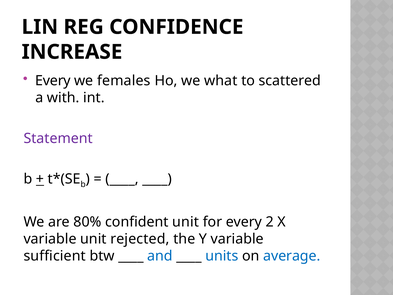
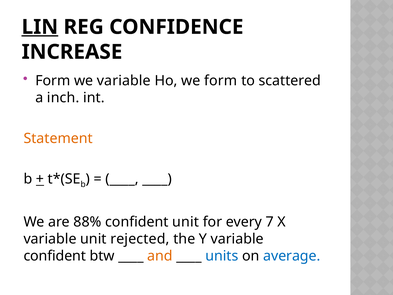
LIN underline: none -> present
Every at (53, 81): Every -> Form
we females: females -> variable
we what: what -> form
with: with -> inch
Statement colour: purple -> orange
80%: 80% -> 88%
2: 2 -> 7
sufficient at (55, 256): sufficient -> confident
and colour: blue -> orange
